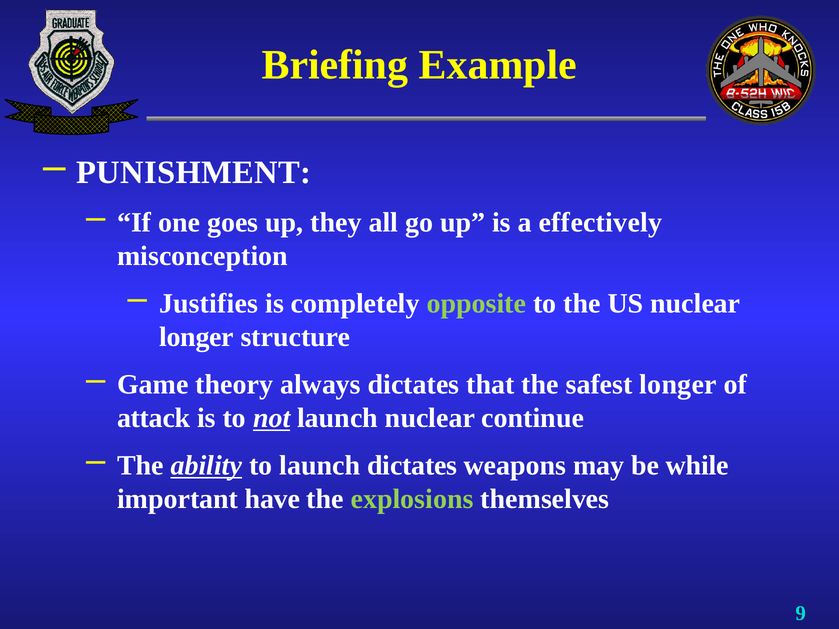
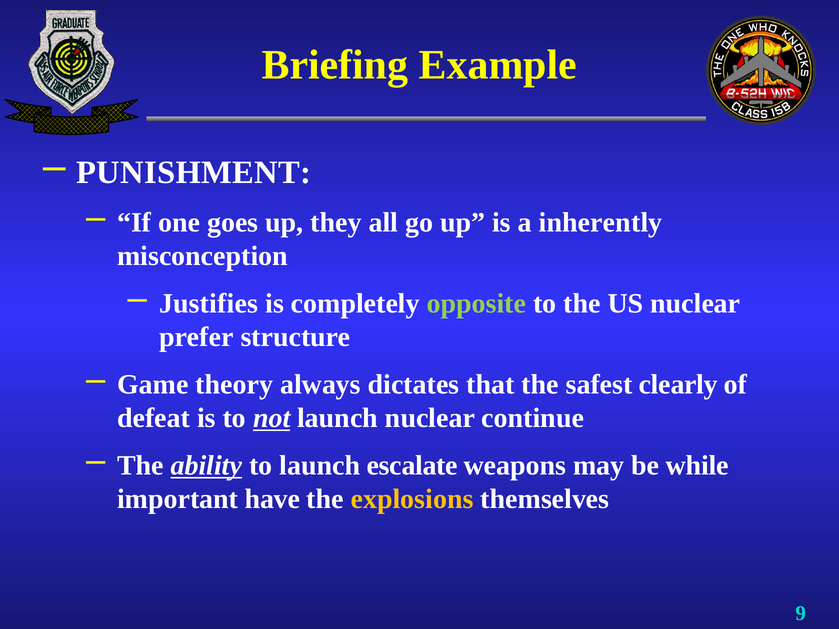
effectively: effectively -> inherently
longer at (196, 337): longer -> prefer
safest longer: longer -> clearly
attack: attack -> defeat
launch dictates: dictates -> escalate
explosions colour: light green -> yellow
